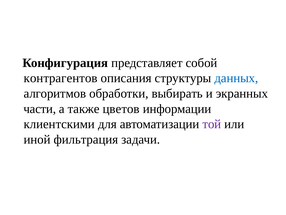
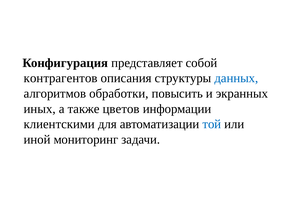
выбирать: выбирать -> повысить
части: части -> иных
той colour: purple -> blue
фильтрация: фильтрация -> мониторинг
